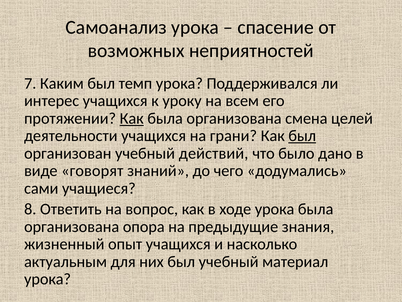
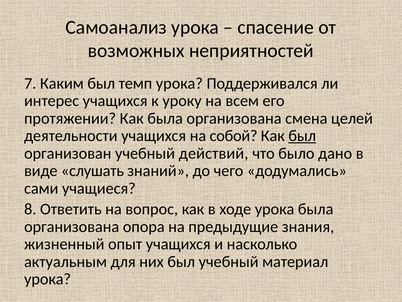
Как at (132, 118) underline: present -> none
грани: грани -> собой
говорят: говорят -> слушать
